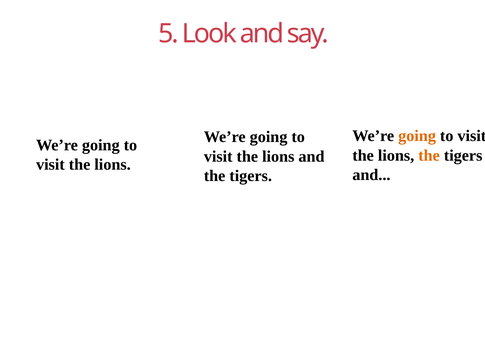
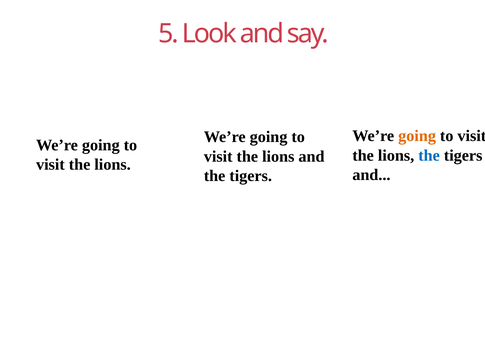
the at (429, 156) colour: orange -> blue
